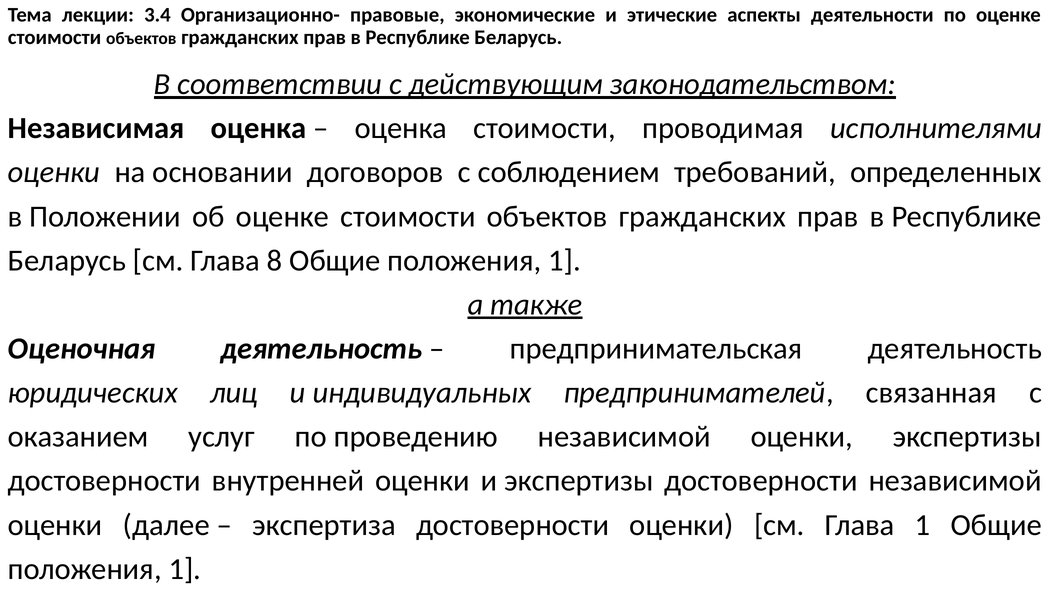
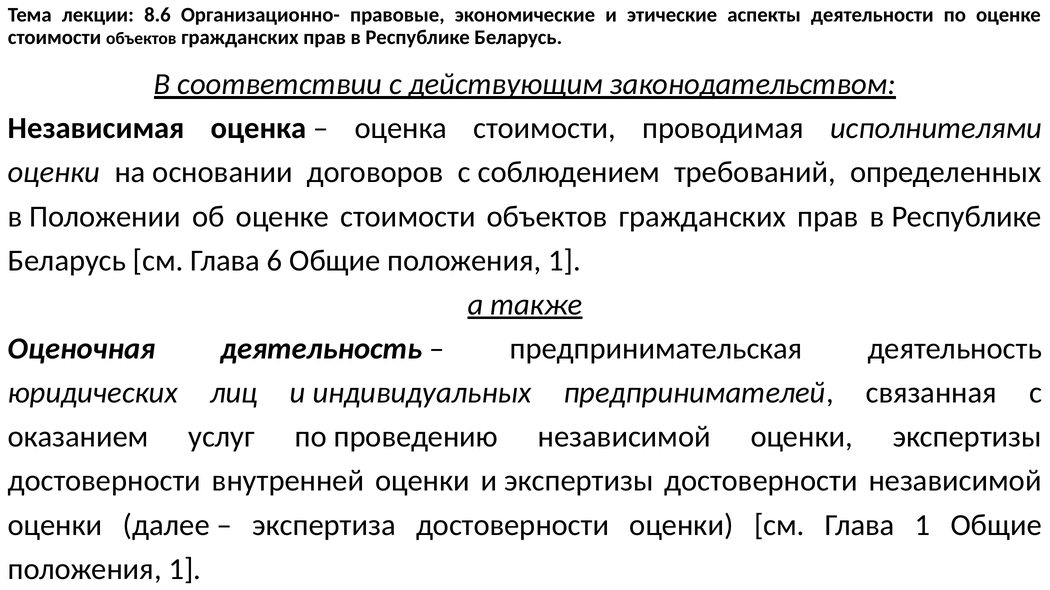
3.4: 3.4 -> 8.6
8: 8 -> 6
